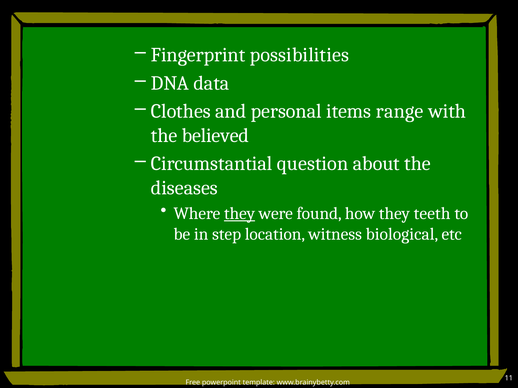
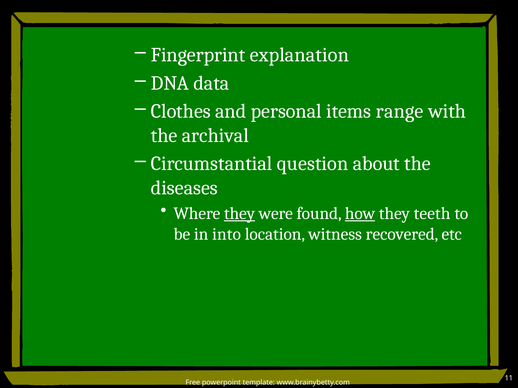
possibilities: possibilities -> explanation
believed: believed -> archival
how underline: none -> present
step: step -> into
biological: biological -> recovered
